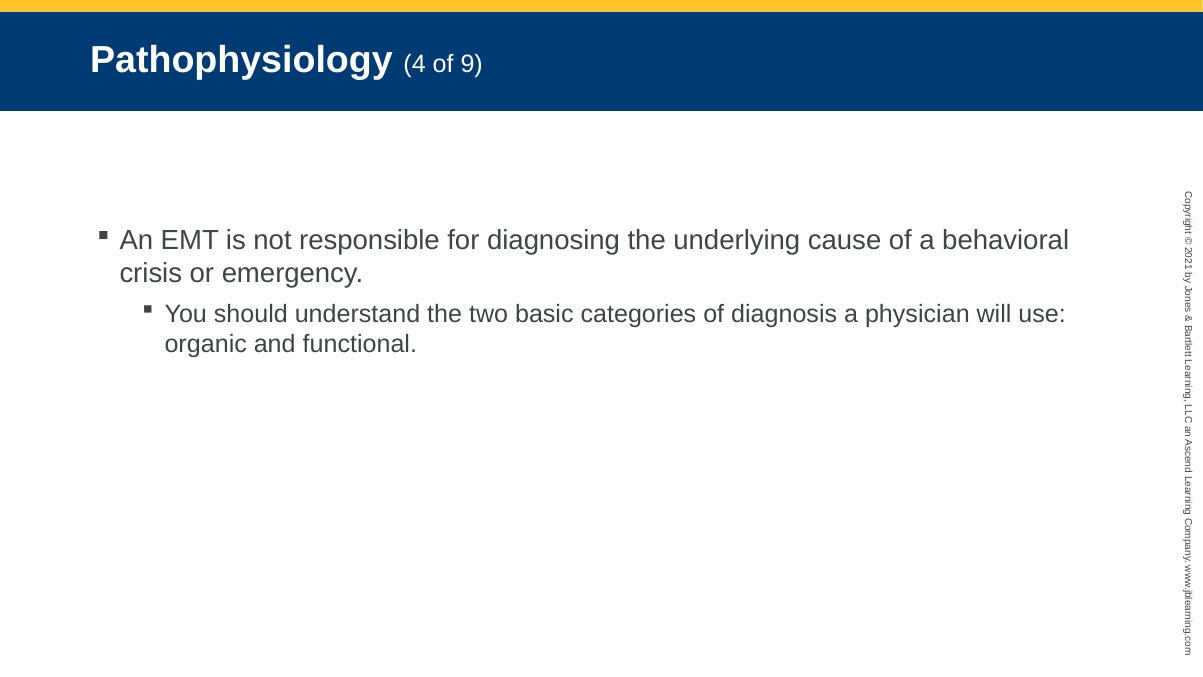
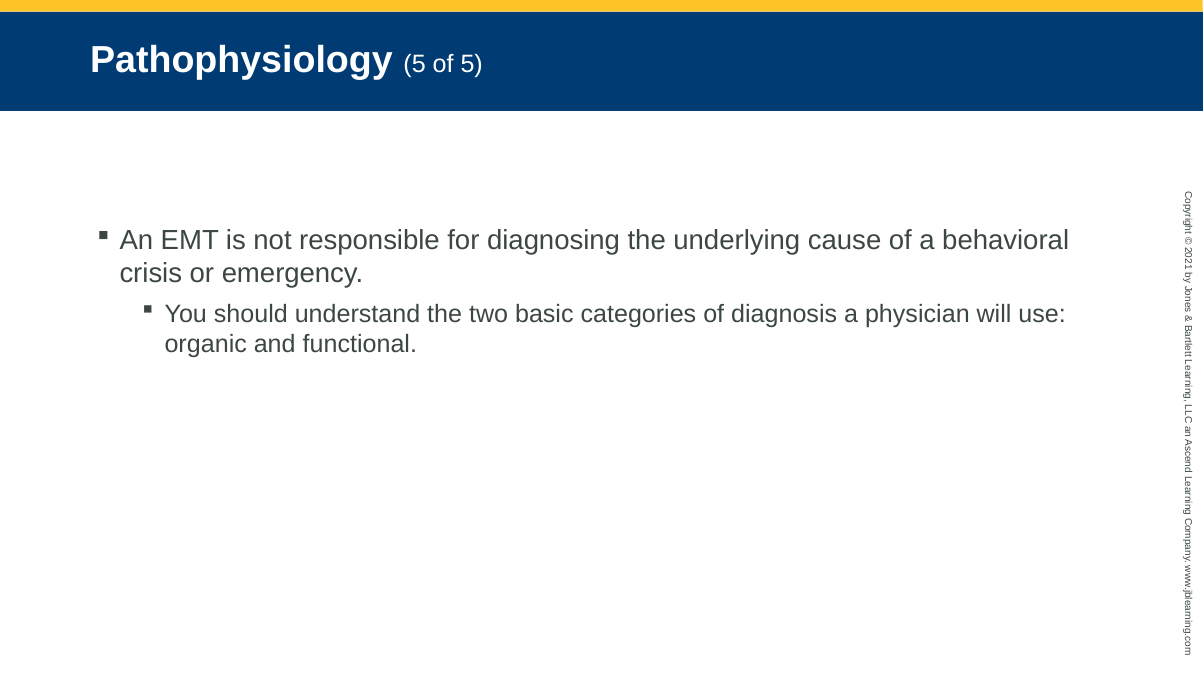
Pathophysiology 4: 4 -> 5
of 9: 9 -> 5
